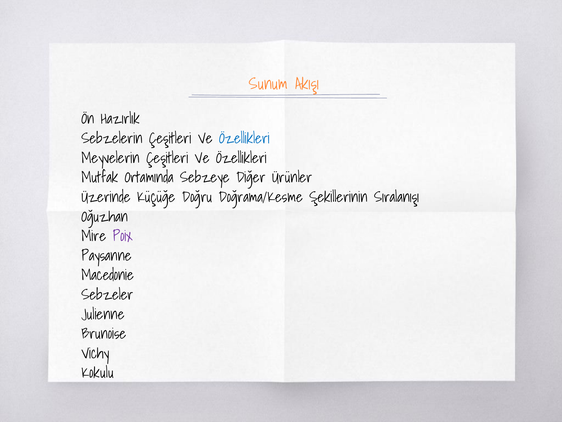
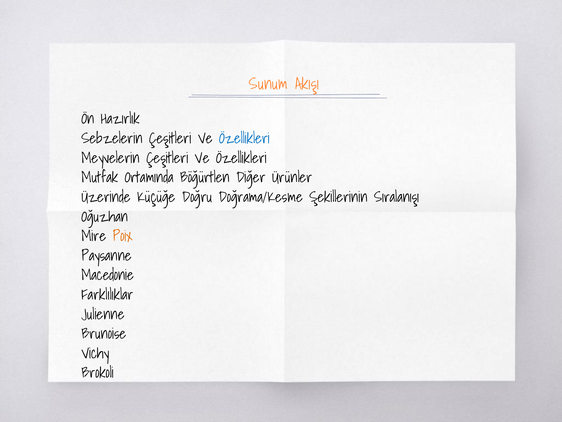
Sebzeye: Sebzeye -> Böğürtlen
Poix colour: purple -> orange
Sebzeler: Sebzeler -> Farklılıklar
Kokulu: Kokulu -> Brokoli
